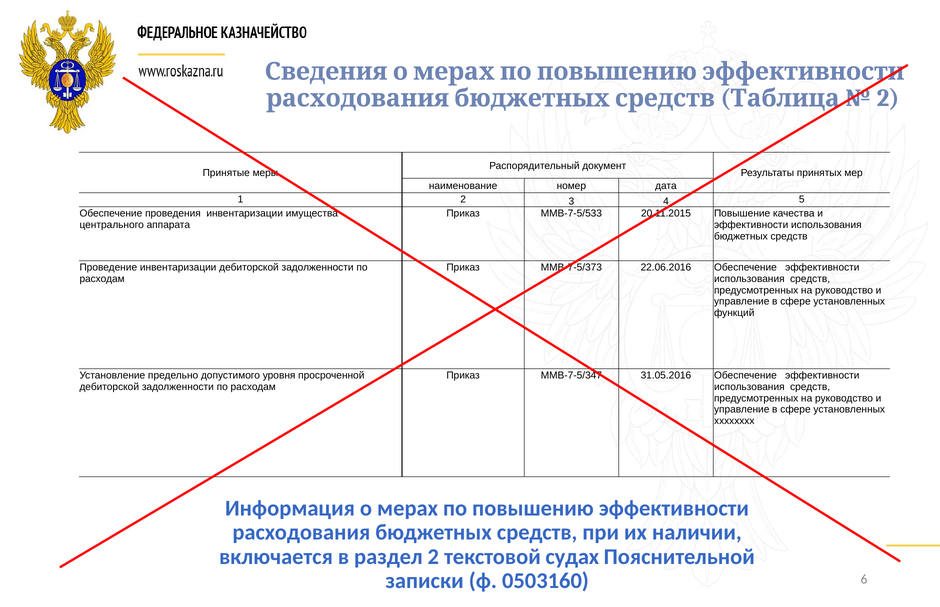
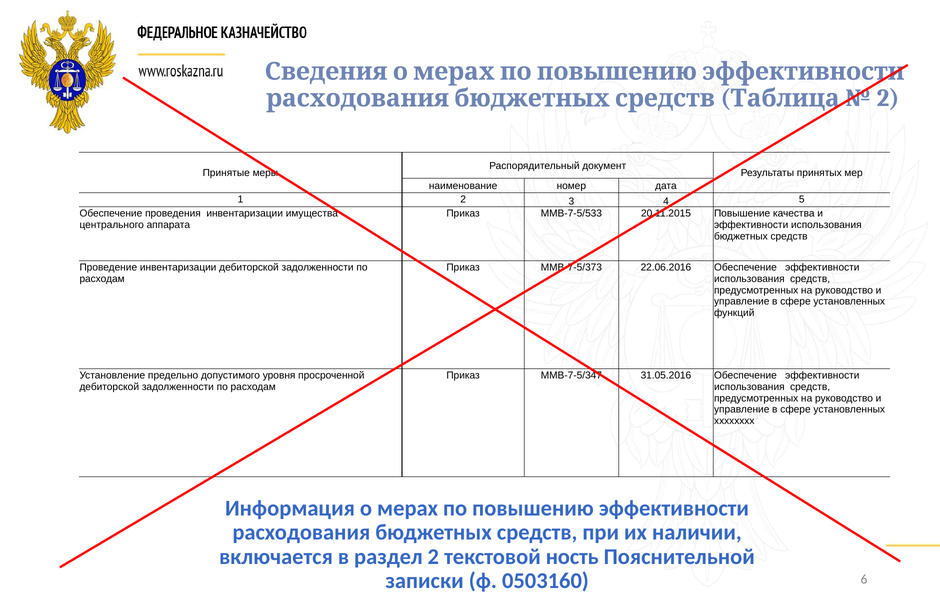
судах: судах -> ность
